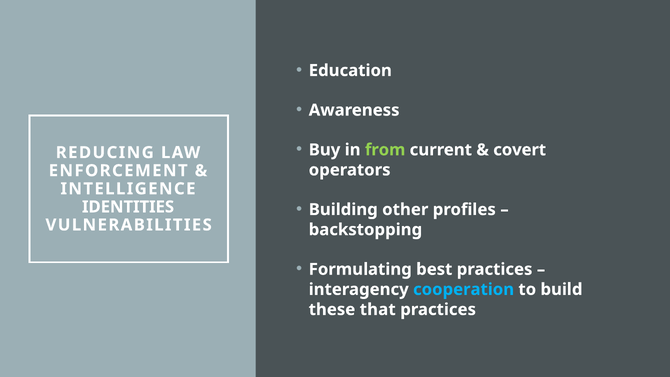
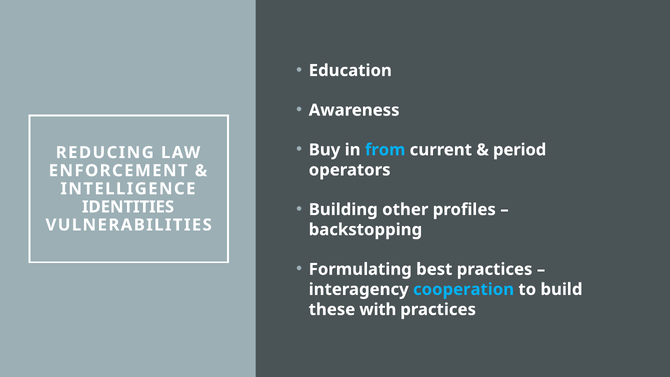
from colour: light green -> light blue
covert: covert -> period
that: that -> with
